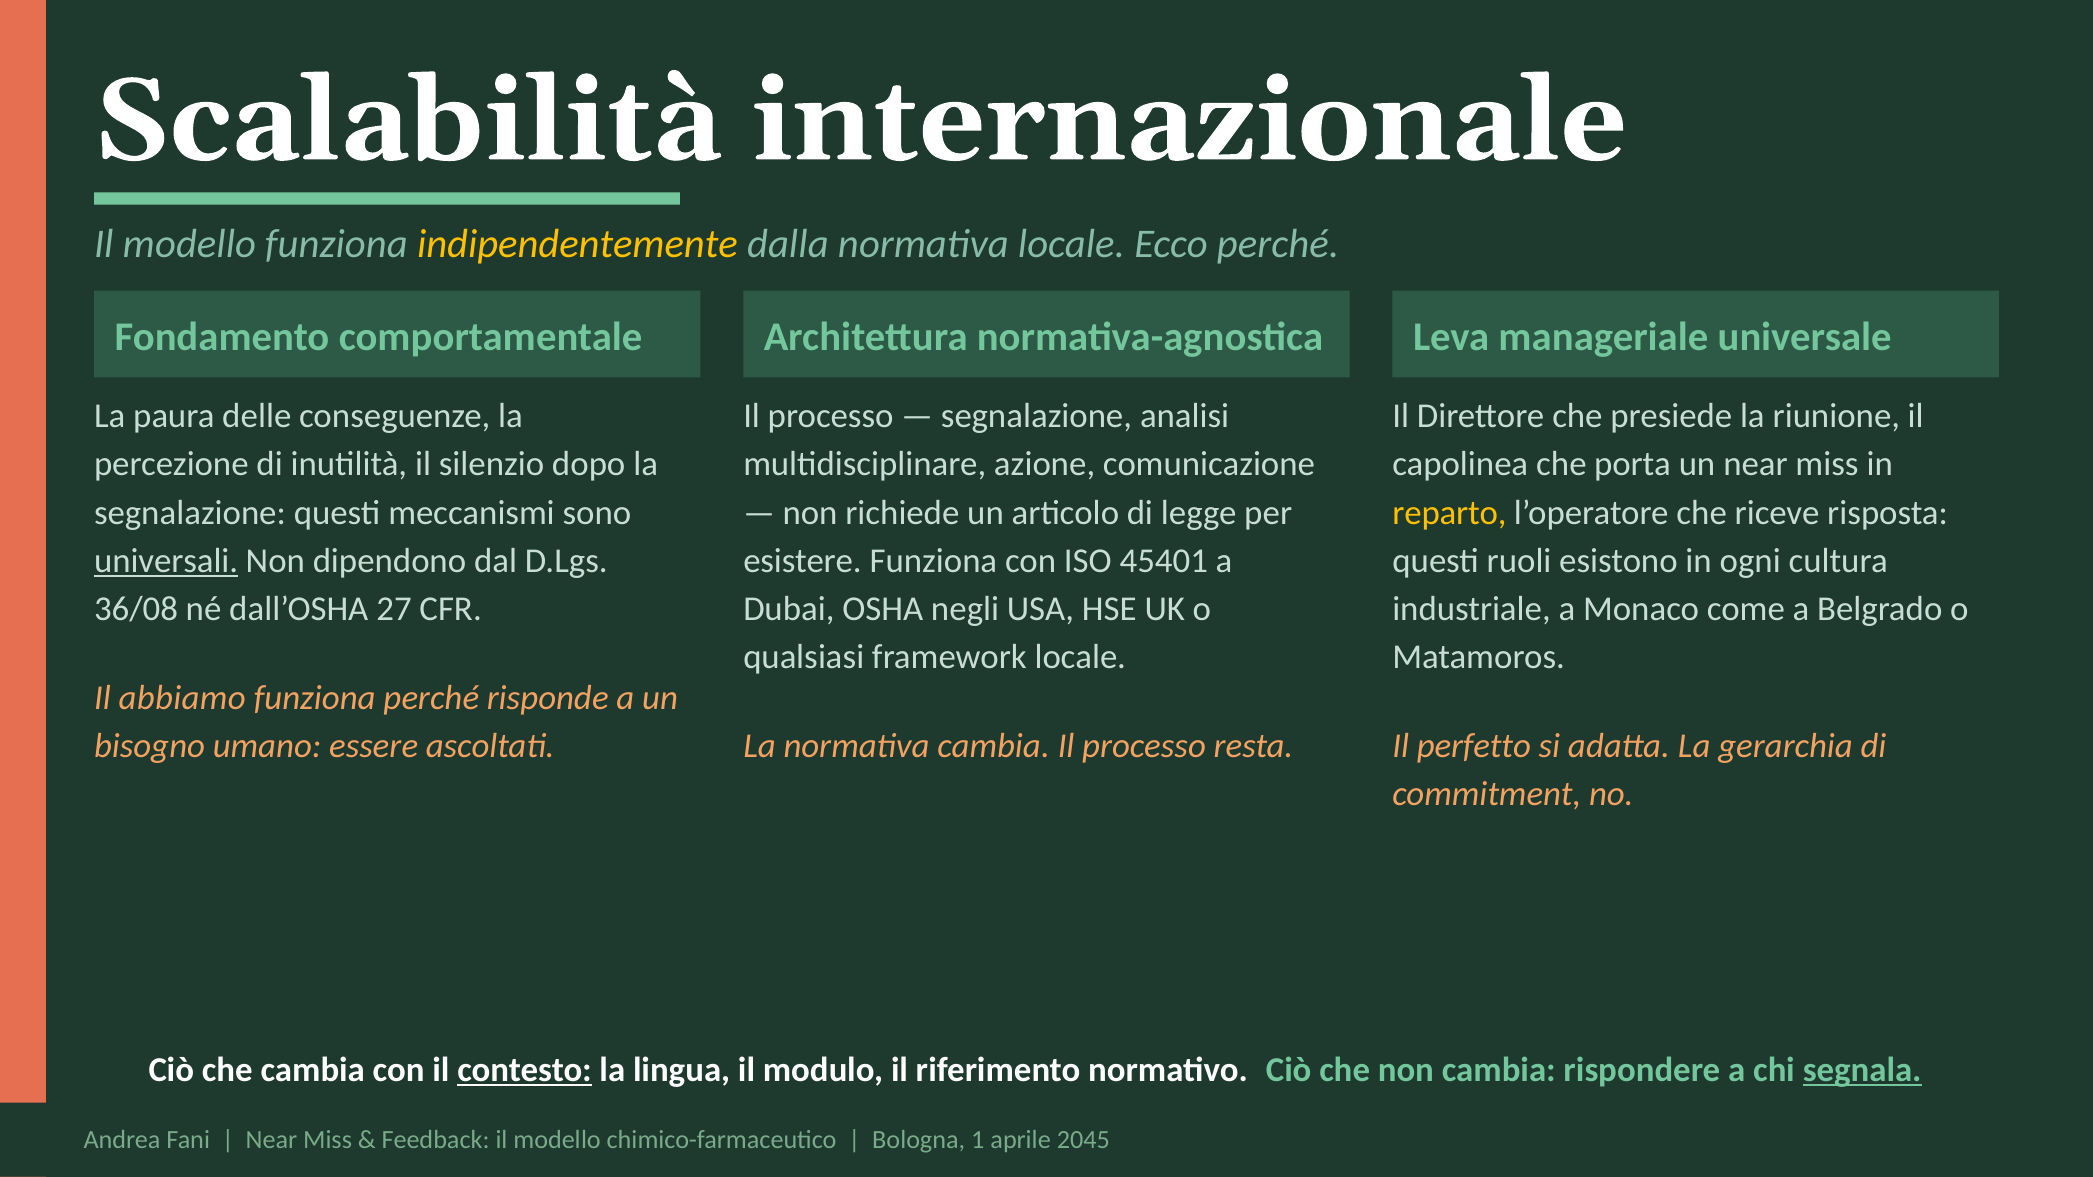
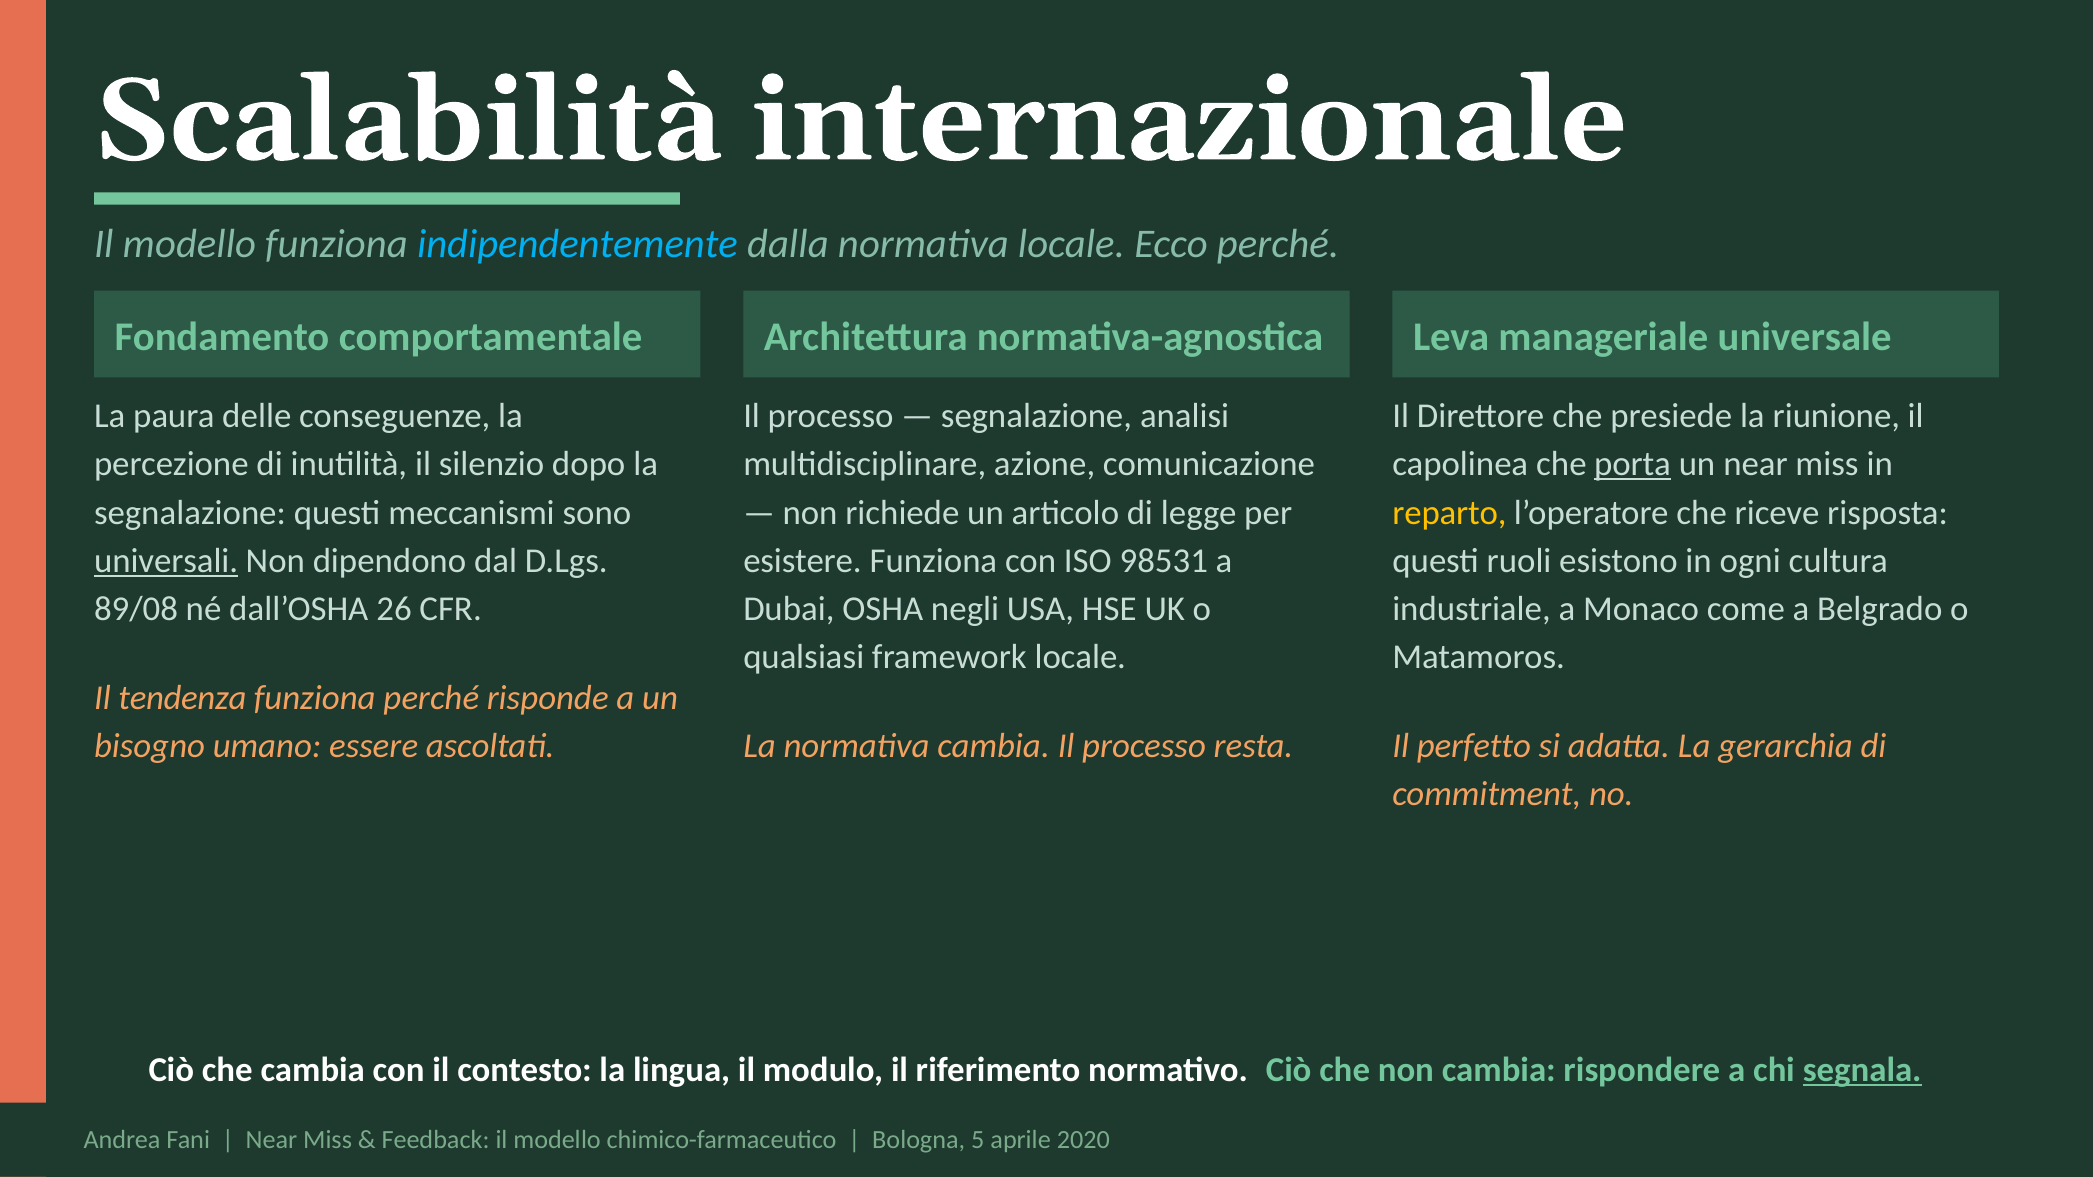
indipendentemente colour: yellow -> light blue
porta underline: none -> present
45401: 45401 -> 98531
36/08: 36/08 -> 89/08
27: 27 -> 26
abbiamo: abbiamo -> tendenza
contesto underline: present -> none
1: 1 -> 5
2045: 2045 -> 2020
